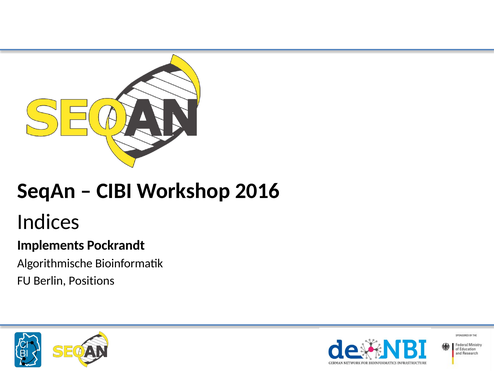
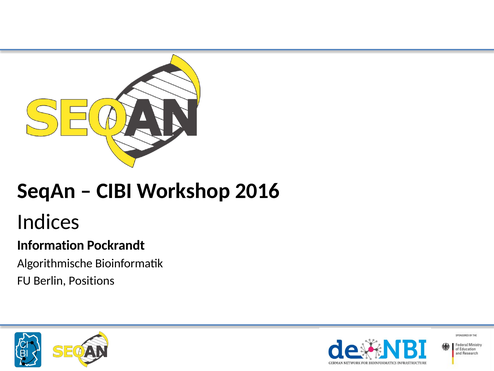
Implements: Implements -> Information
